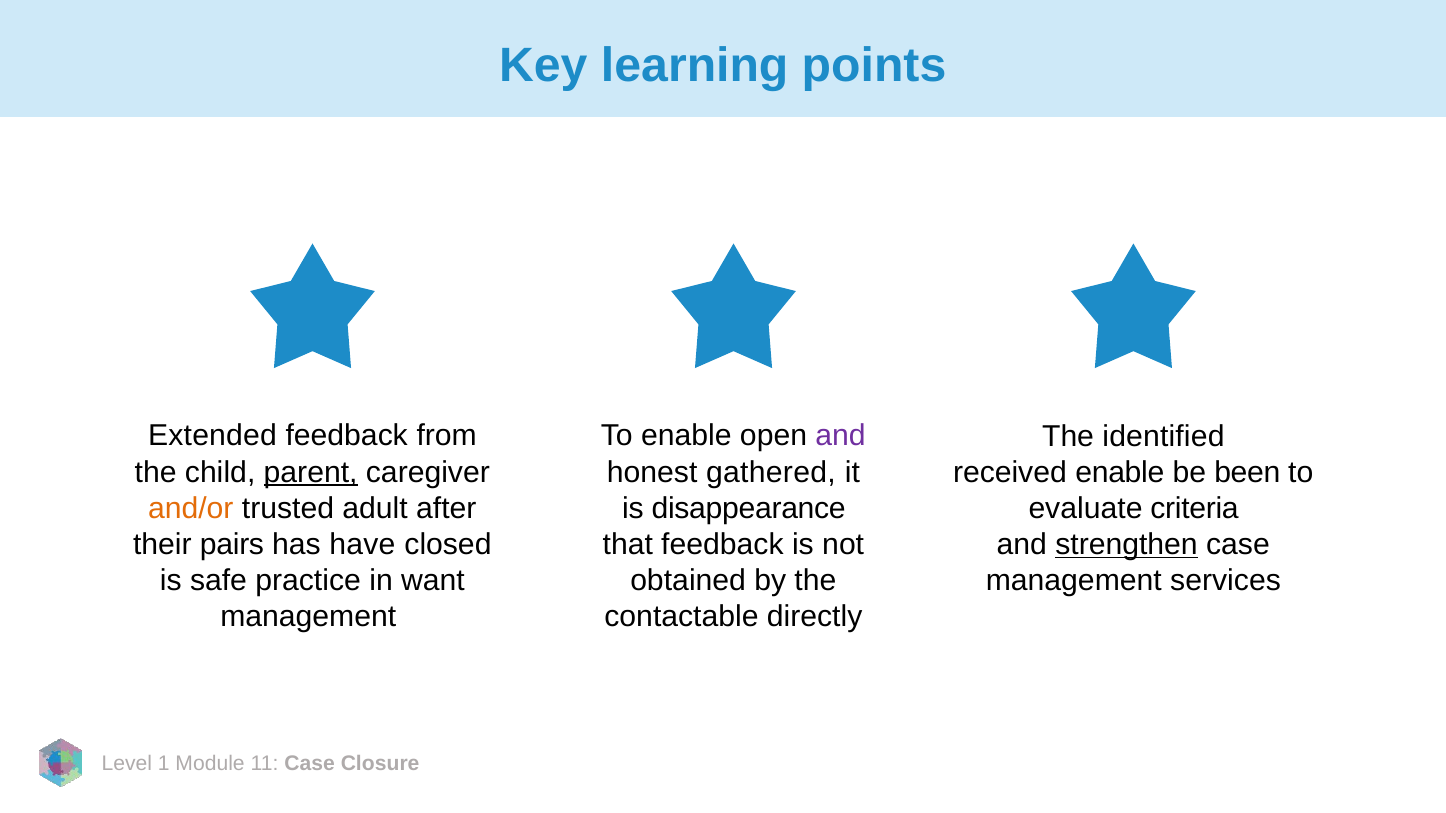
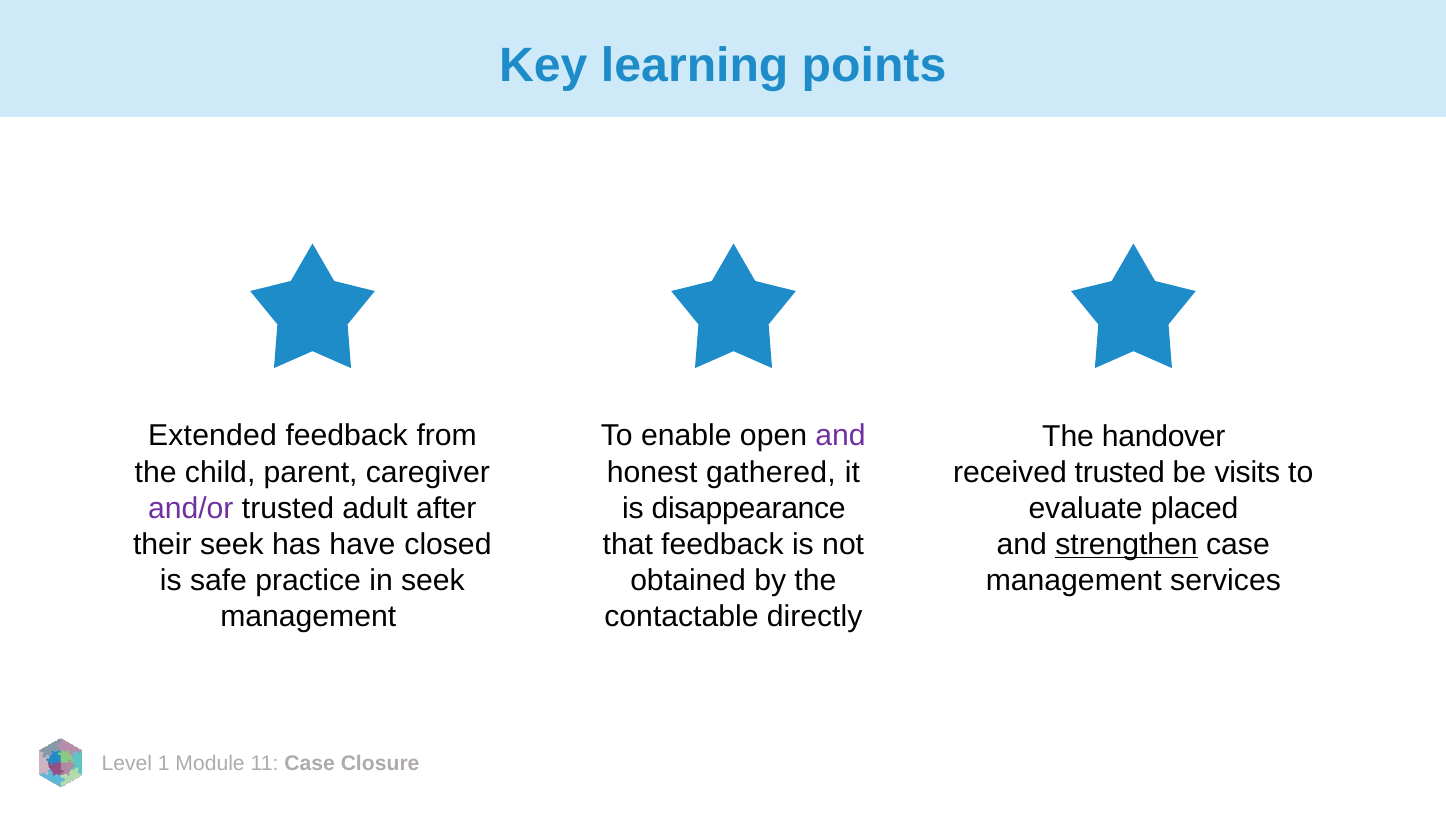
identified: identified -> handover
parent underline: present -> none
received enable: enable -> trusted
been: been -> visits
and/or colour: orange -> purple
criteria: criteria -> placed
their pairs: pairs -> seek
in want: want -> seek
